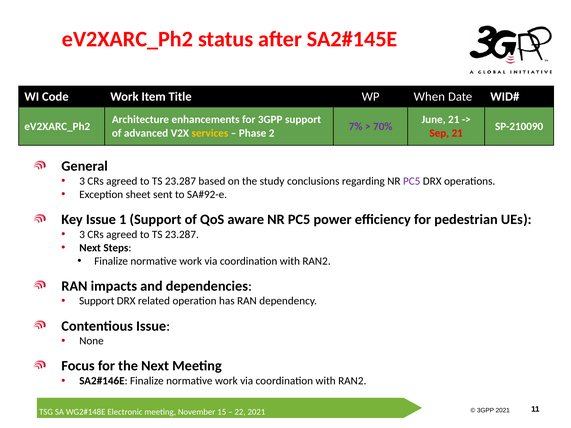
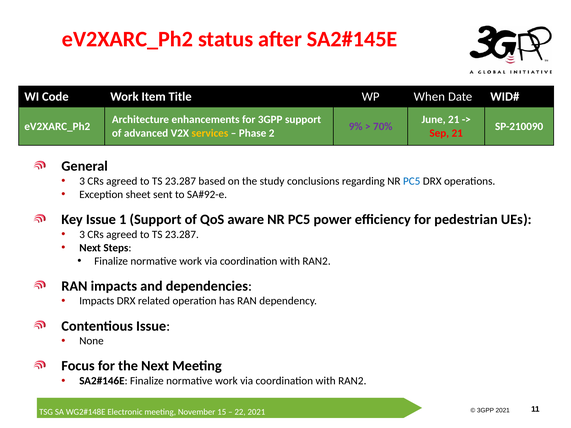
7%: 7% -> 9%
PC5 at (412, 181) colour: purple -> blue
Support at (97, 301): Support -> Impacts
